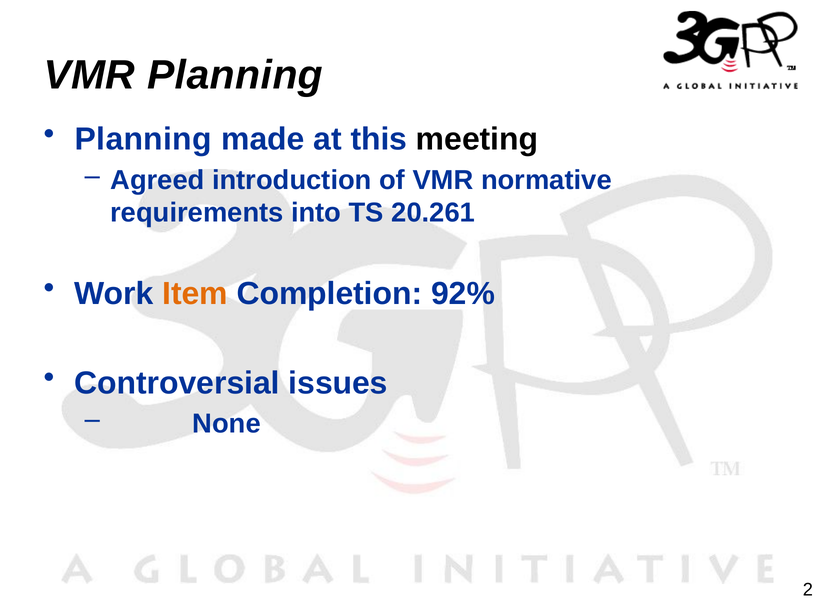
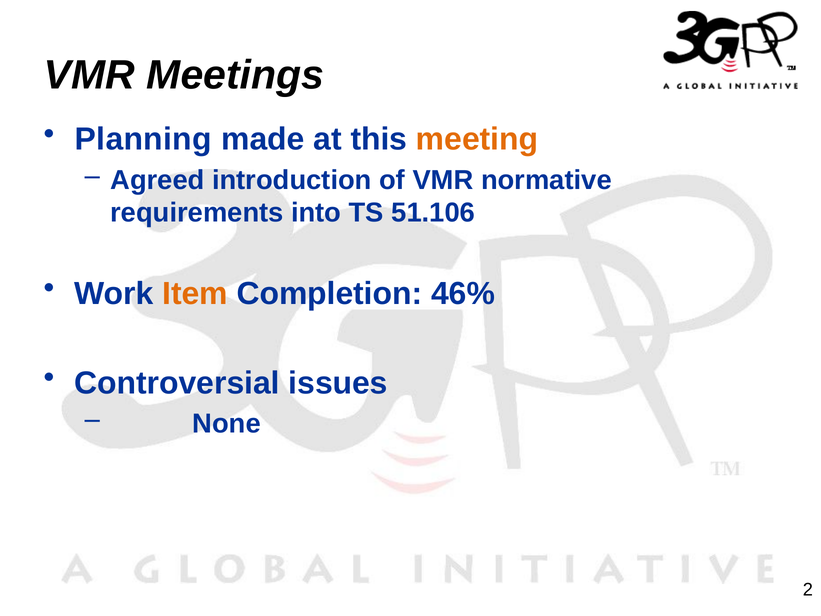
VMR Planning: Planning -> Meetings
meeting colour: black -> orange
20.261: 20.261 -> 51.106
92%: 92% -> 46%
